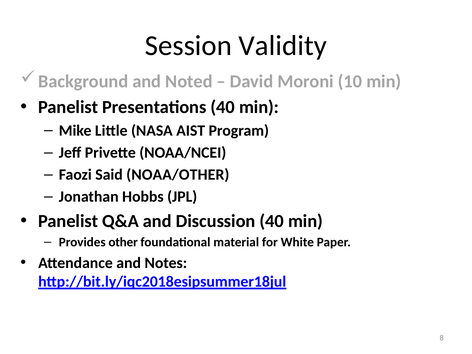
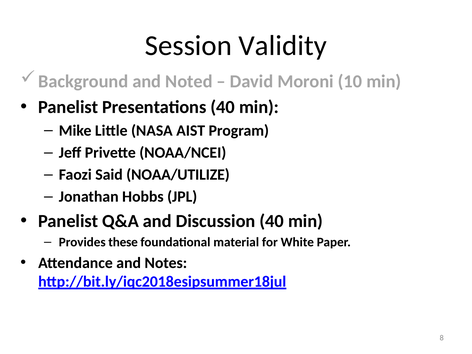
NOAA/OTHER: NOAA/OTHER -> NOAA/UTILIZE
other: other -> these
